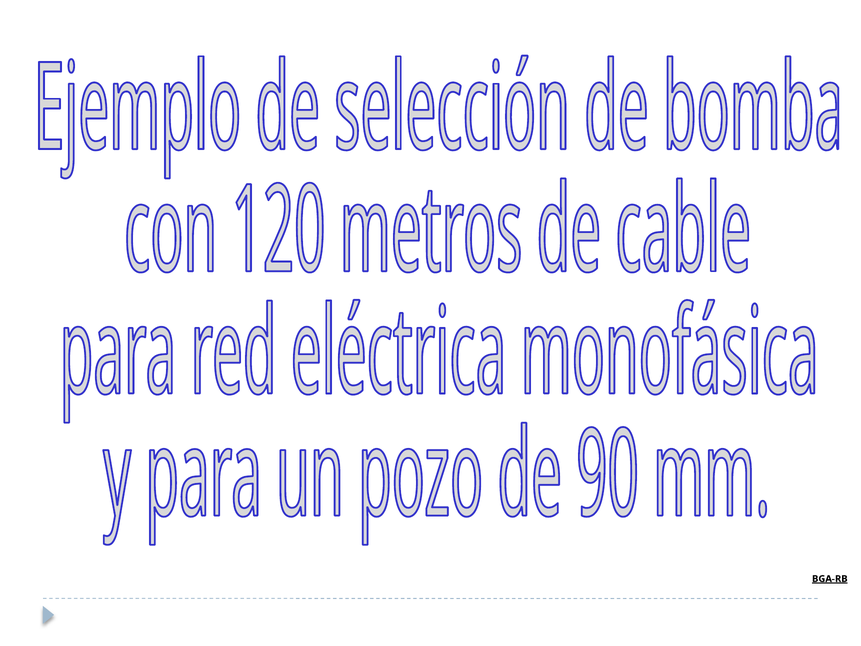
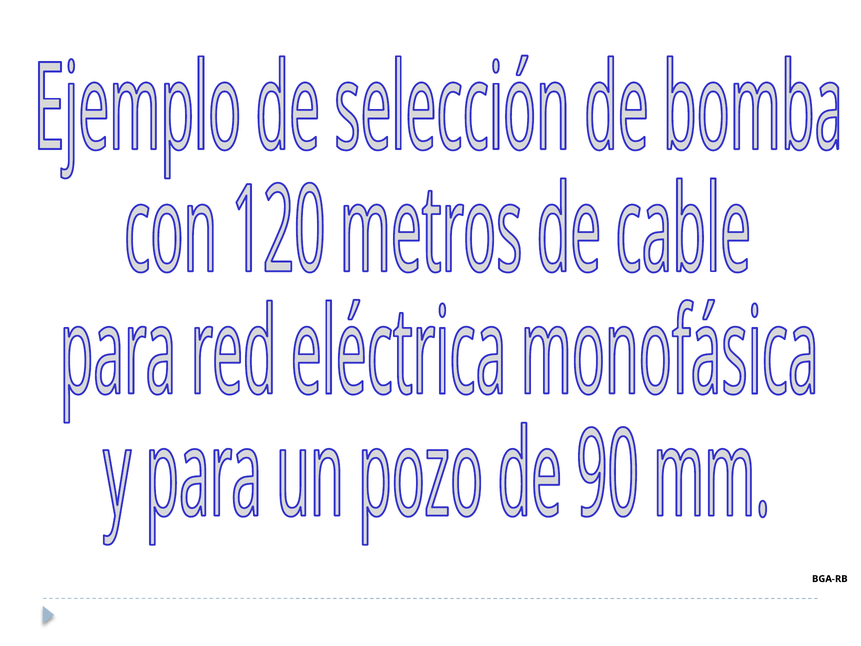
BGA-RB underline: present -> none
